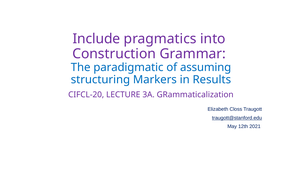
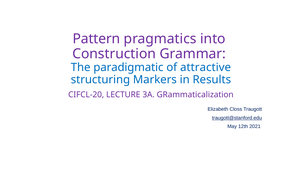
Include: Include -> Pattern
assuming: assuming -> attractive
